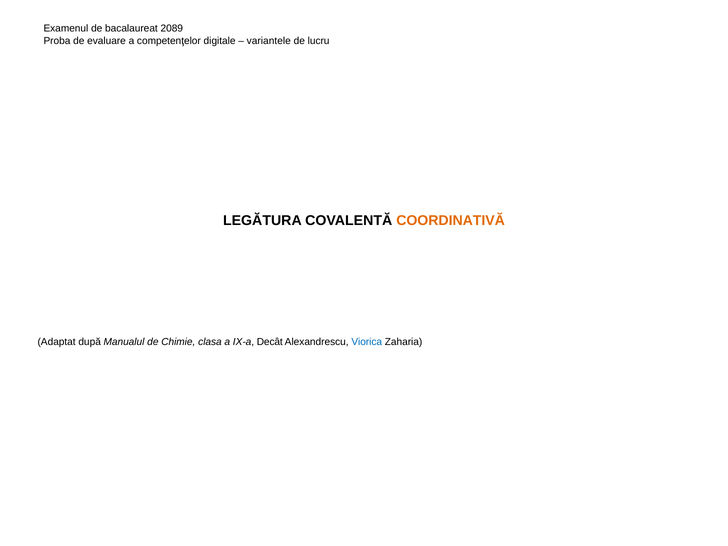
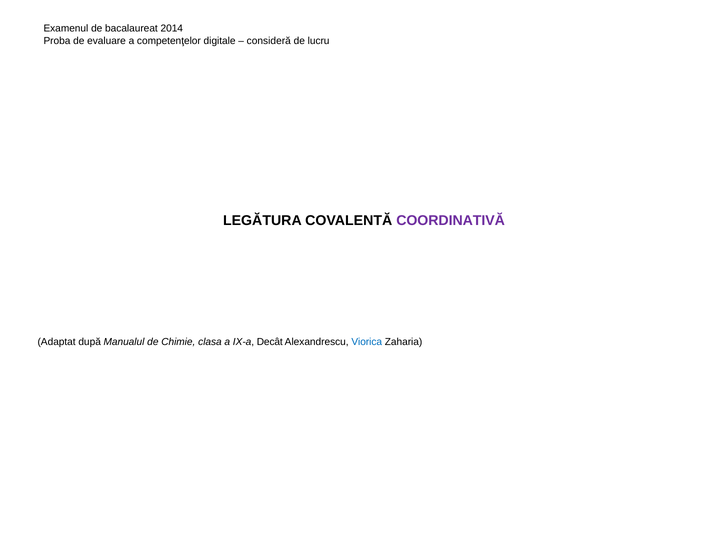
2089: 2089 -> 2014
variantele: variantele -> consideră
COORDINATIVĂ colour: orange -> purple
